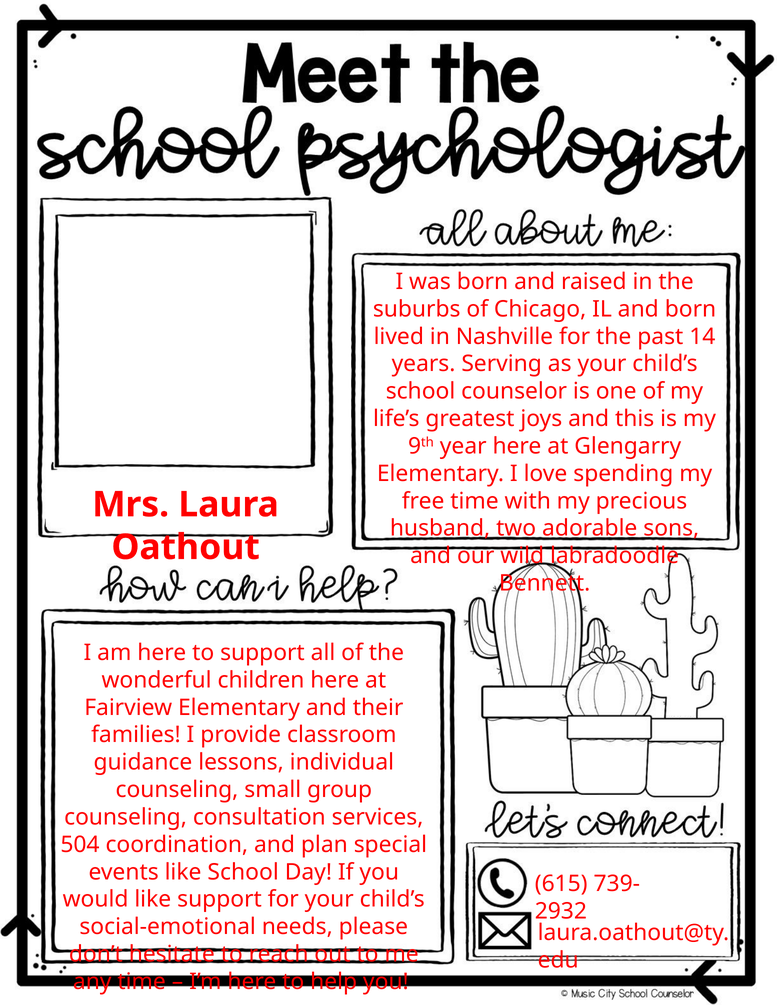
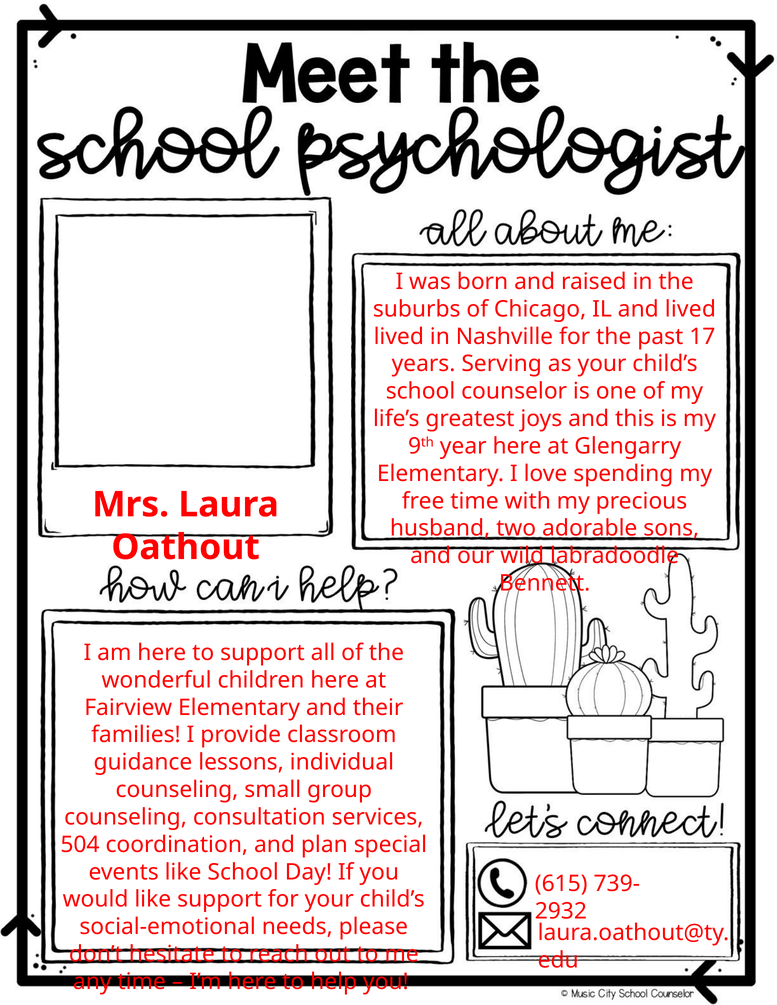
and born: born -> lived
14: 14 -> 17
